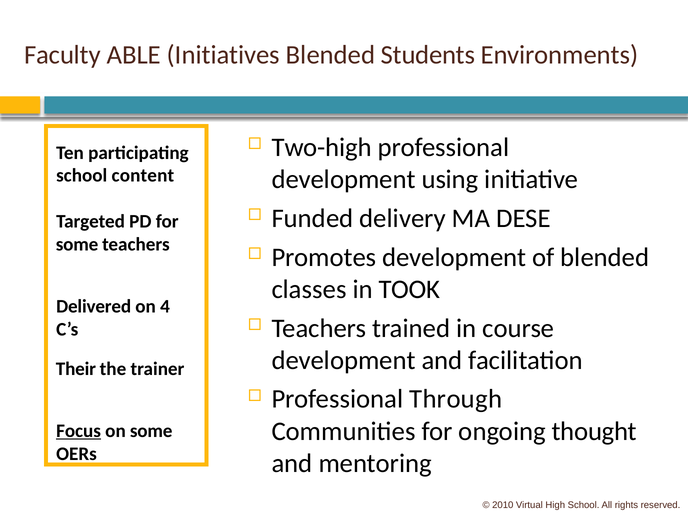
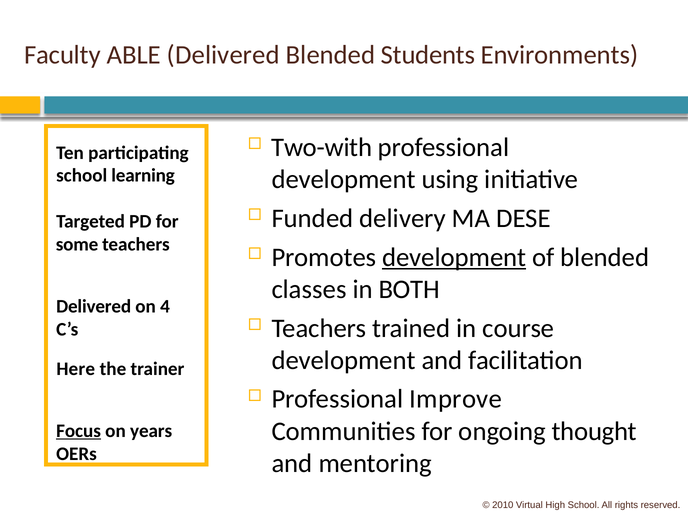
ABLE Initiatives: Initiatives -> Delivered
Two-high: Two-high -> Two-with
content: content -> learning
development at (454, 257) underline: none -> present
TOOK: TOOK -> BOTH
Their: Their -> Here
Through: Through -> Improve
on some: some -> years
